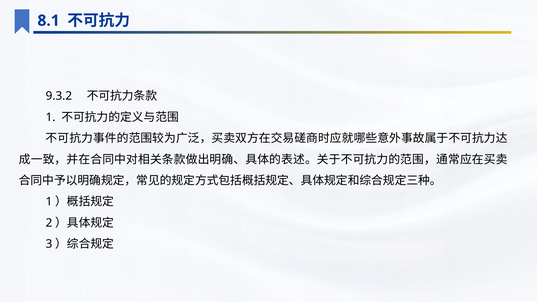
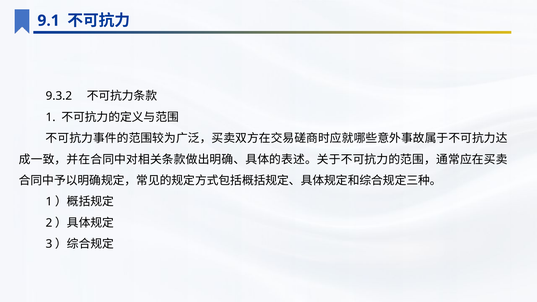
8.1: 8.1 -> 9.1
